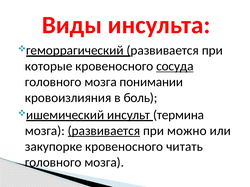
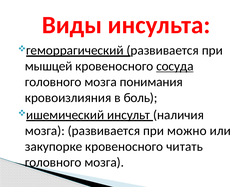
которые: которые -> мышцей
понимании: понимании -> понимания
термина: термина -> наличия
развивается at (104, 131) underline: present -> none
